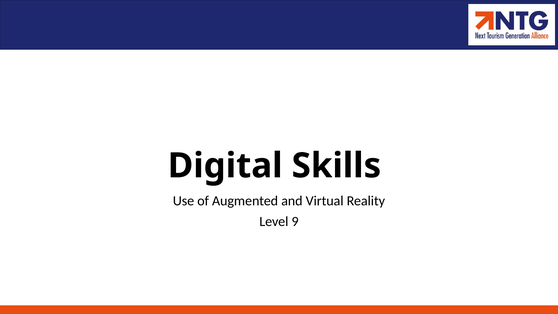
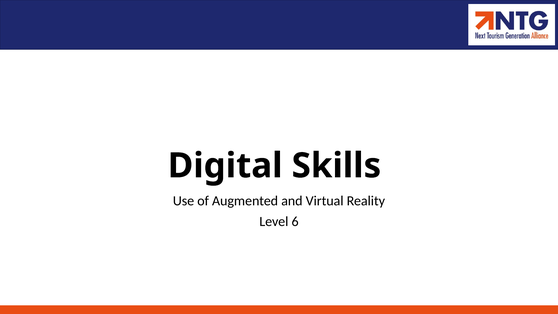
9: 9 -> 6
